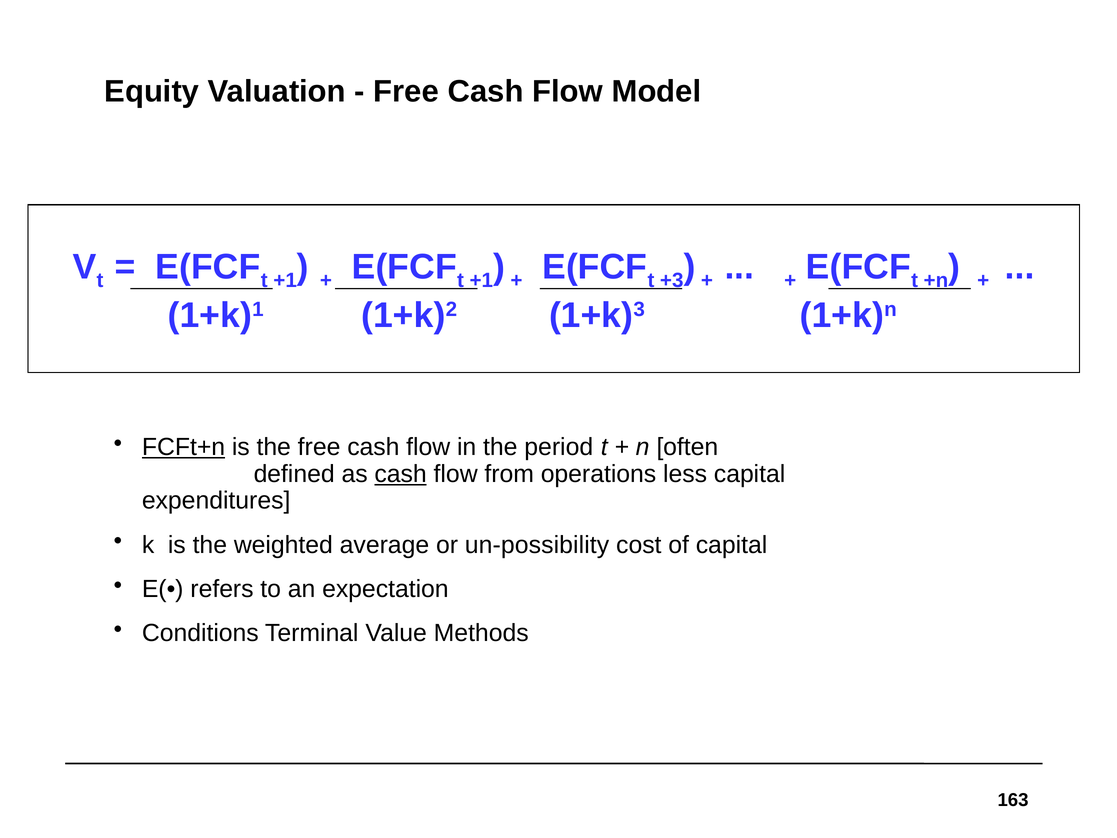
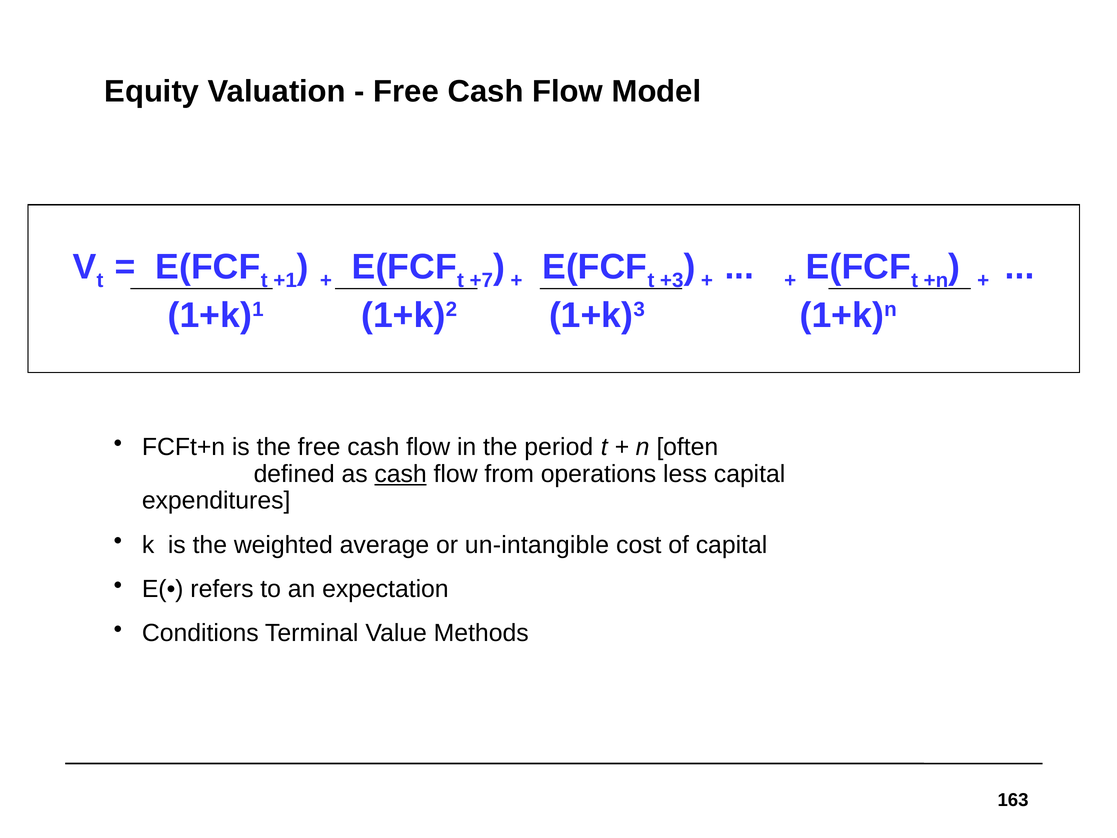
+1 at (481, 281): +1 -> +7
FCFt+n underline: present -> none
un-possibility: un-possibility -> un-intangible
